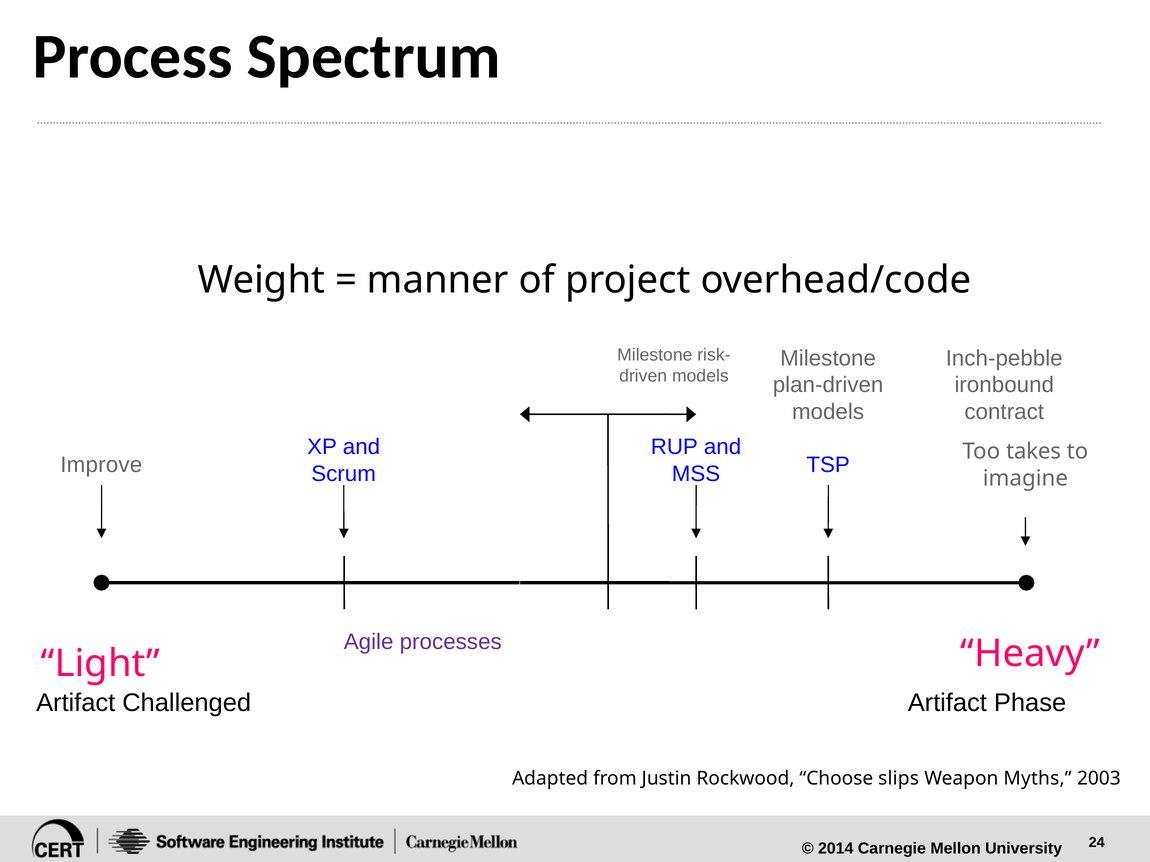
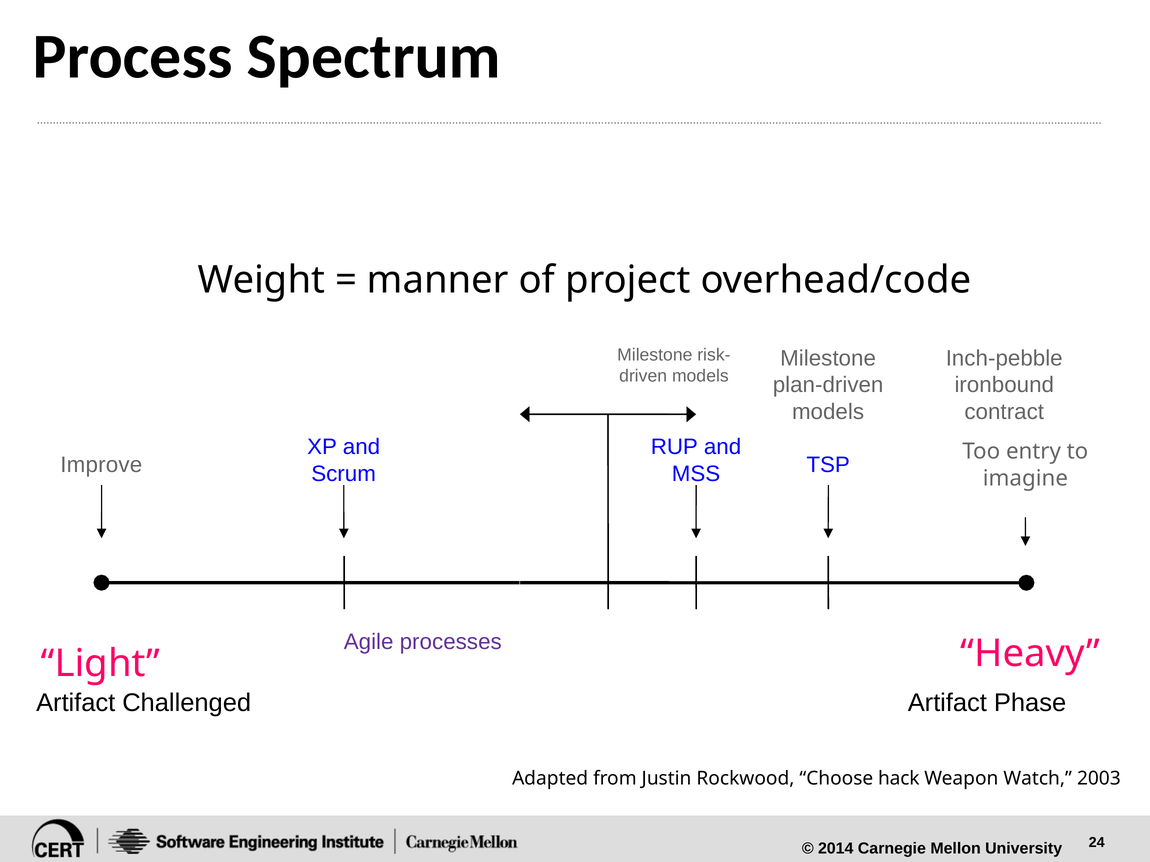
takes: takes -> entry
slips: slips -> hack
Myths: Myths -> Watch
